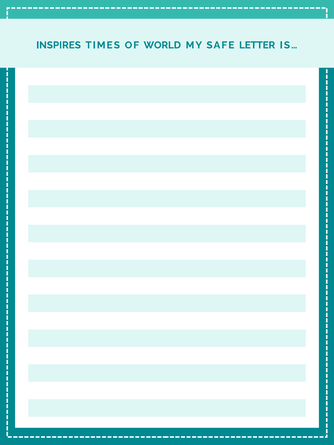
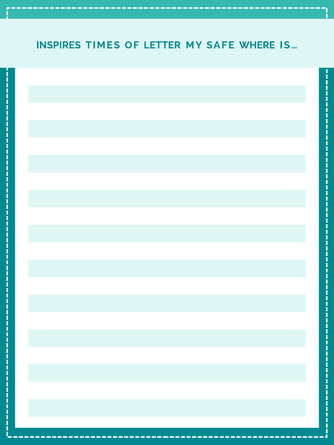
WORLD: WORLD -> LETTER
LETTER: LETTER -> WHERE
